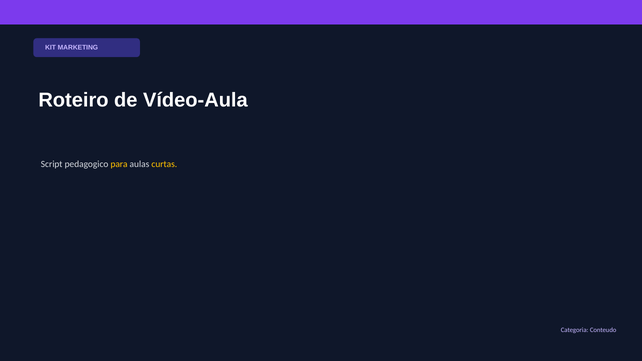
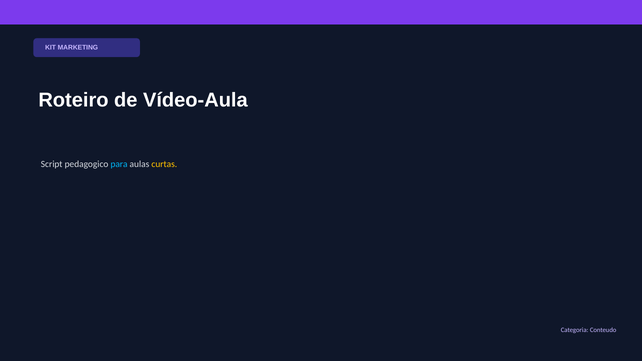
para colour: yellow -> light blue
